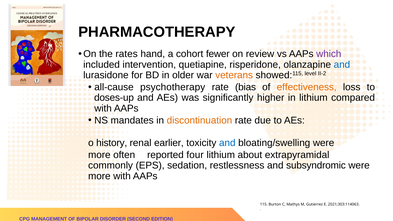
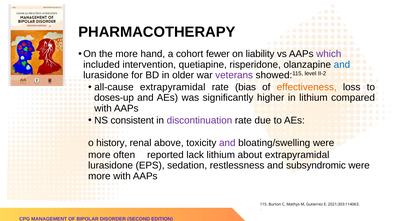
the rates: rates -> more
review: review -> liability
veterans colour: orange -> purple
all-cause psychotherapy: psychotherapy -> extrapyramidal
mandates: mandates -> consistent
discontinuation colour: orange -> purple
earlier: earlier -> above
and at (227, 143) colour: blue -> purple
four: four -> lack
commonly at (111, 166): commonly -> lurasidone
